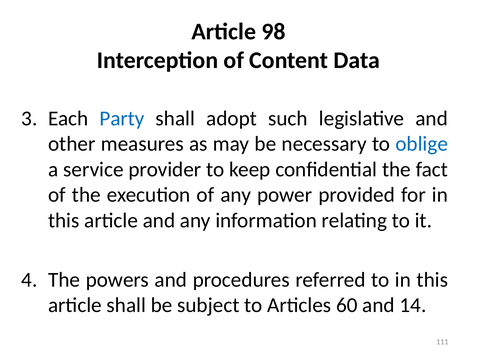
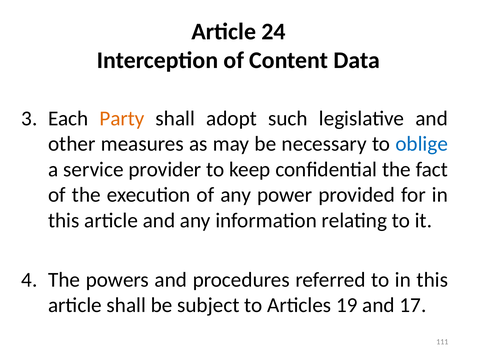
98: 98 -> 24
Party colour: blue -> orange
60: 60 -> 19
14: 14 -> 17
